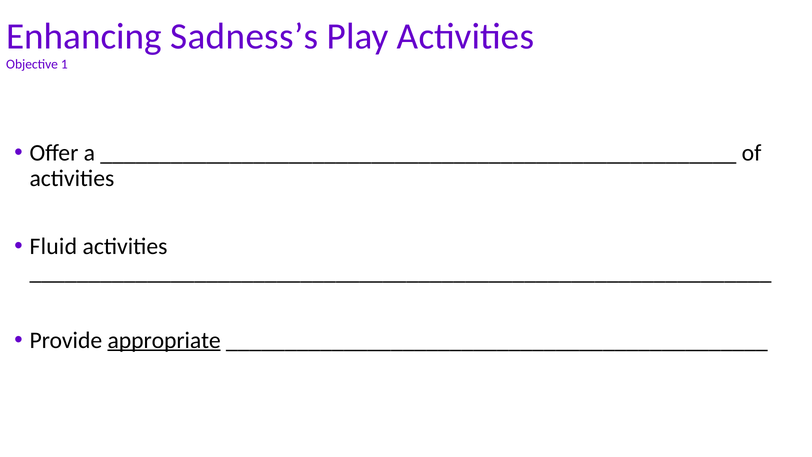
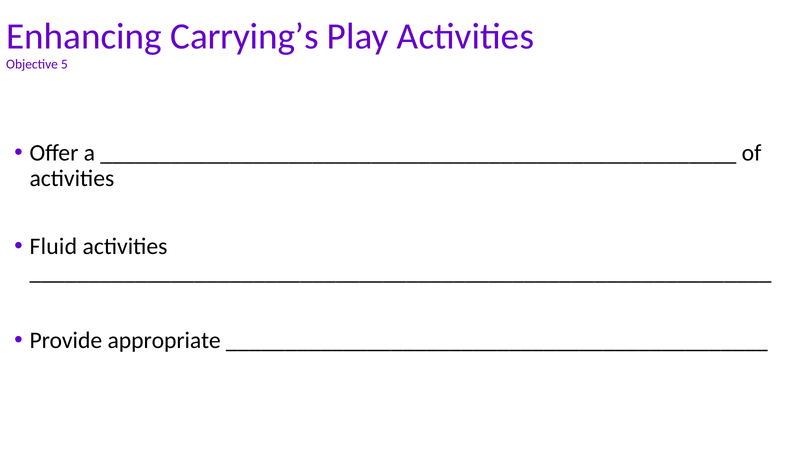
Sadness’s: Sadness’s -> Carrying’s
1: 1 -> 5
appropriate underline: present -> none
